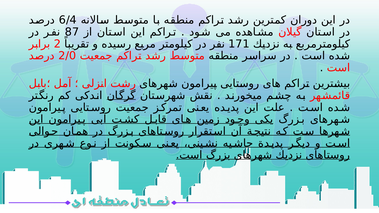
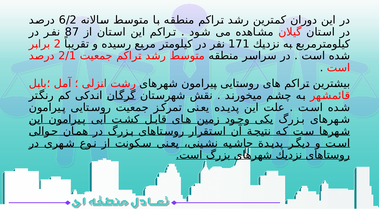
6/4: 6/4 -> 6/2
2/0: 2/0 -> 2/1
